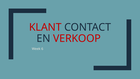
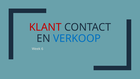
VERKOOP colour: red -> blue
